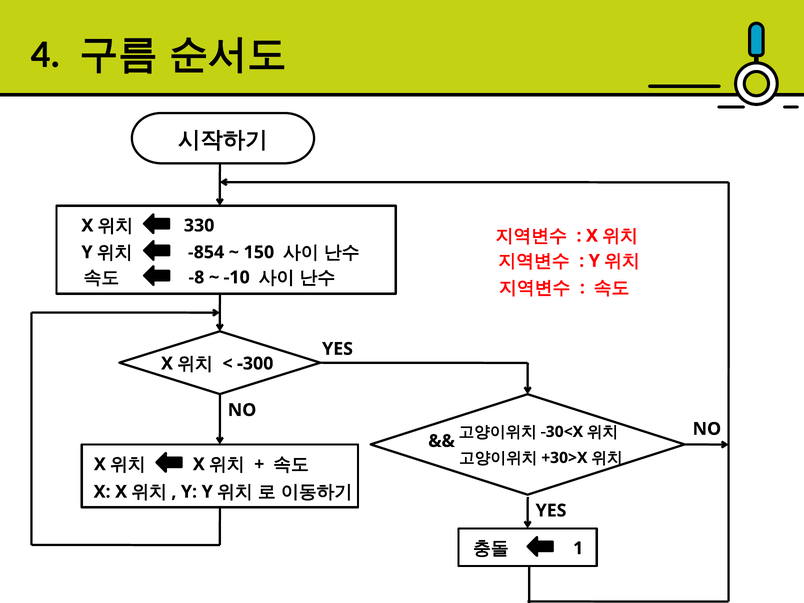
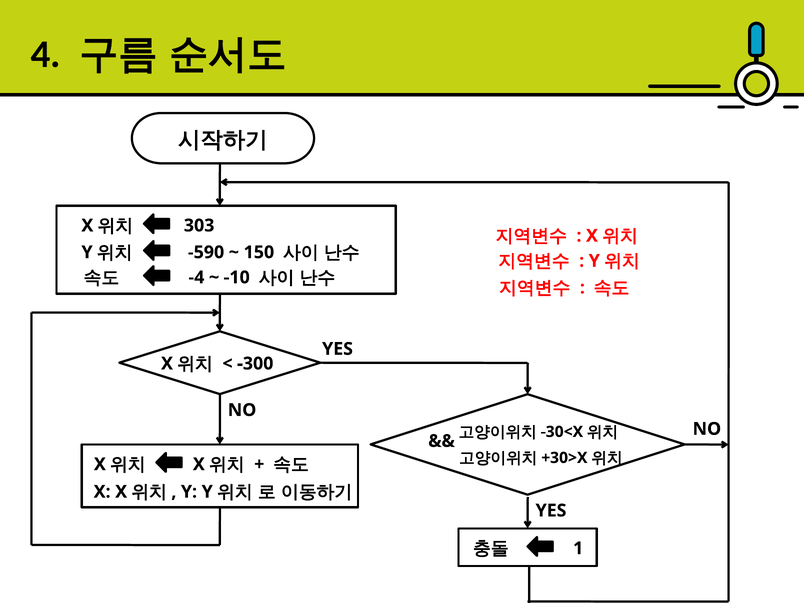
330: 330 -> 303
-854: -854 -> -590
-8: -8 -> -4
